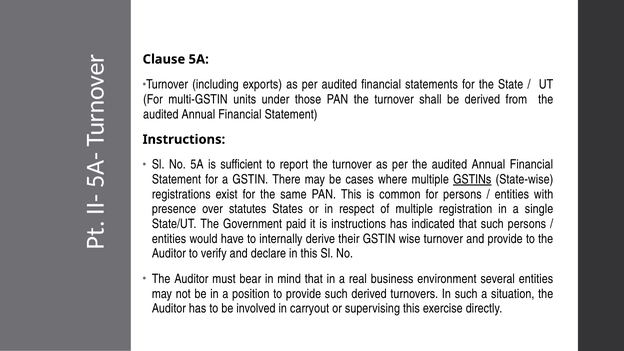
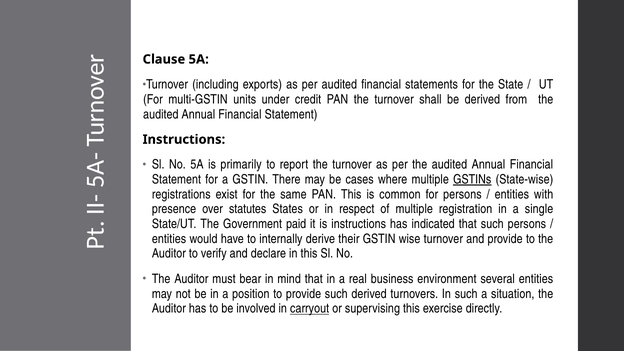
those: those -> credit
sufficient: sufficient -> primarily
carryout underline: none -> present
